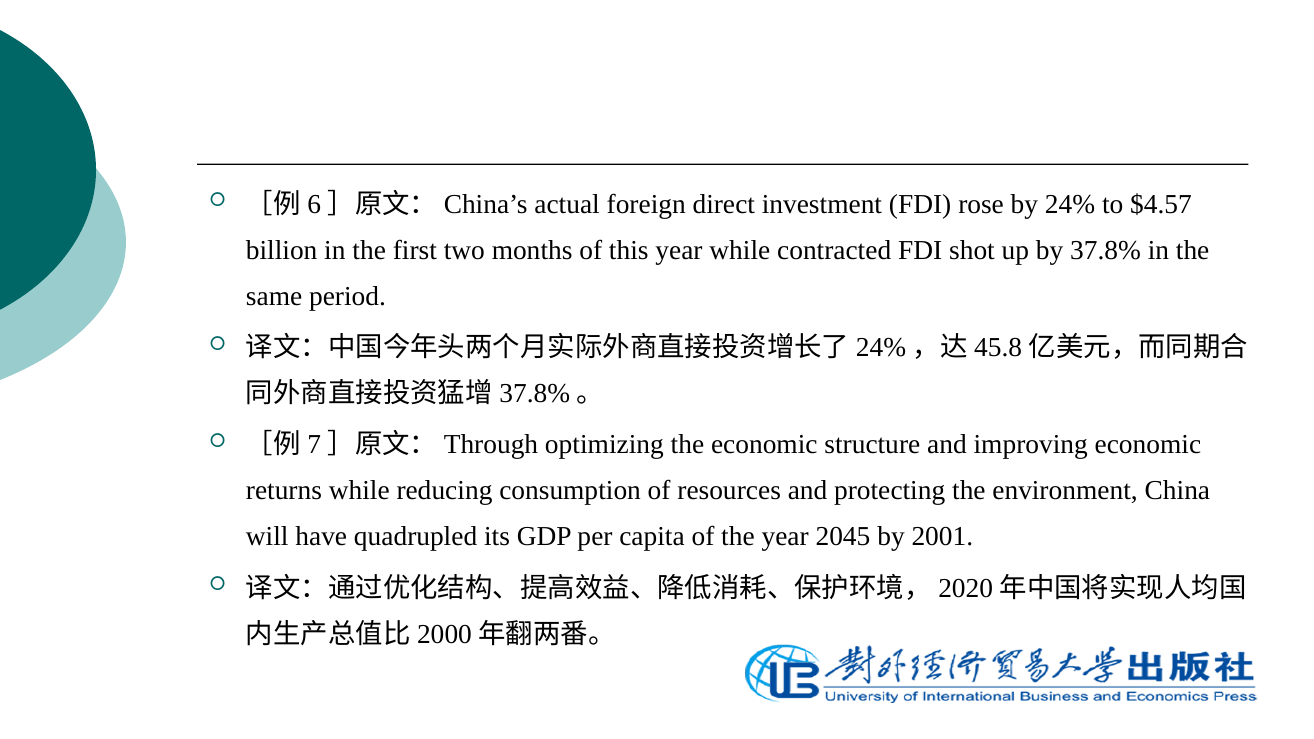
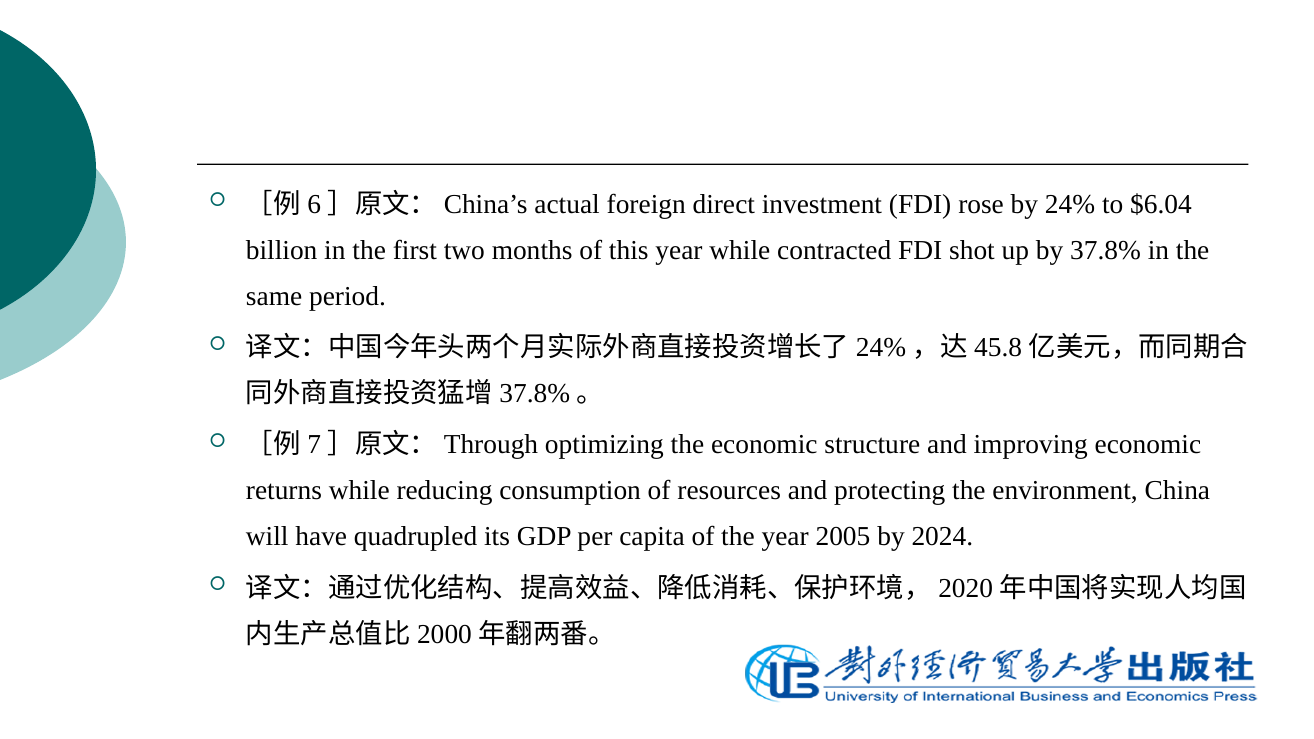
$4.57: $4.57 -> $6.04
2045: 2045 -> 2005
2001: 2001 -> 2024
